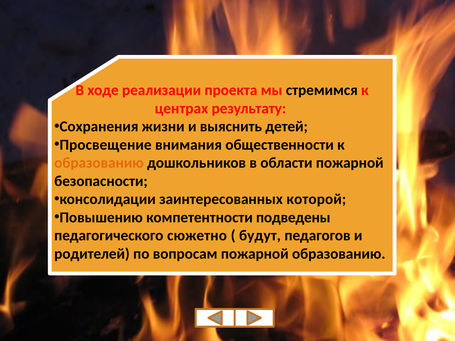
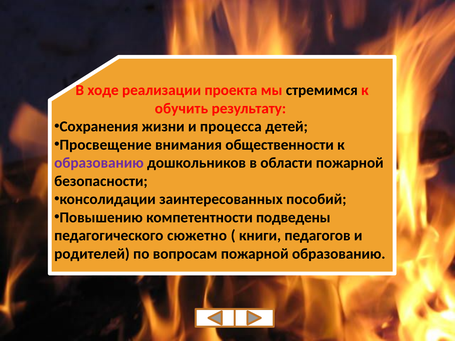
центрах: центрах -> обучить
выяснить: выяснить -> процесса
образованию at (99, 163) colour: orange -> purple
которой: которой -> пособий
будут: будут -> книги
